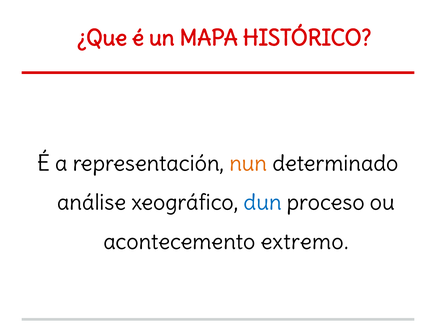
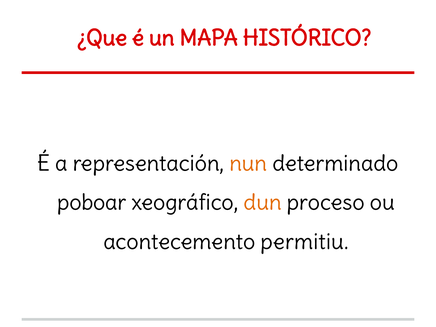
análise: análise -> poboar
dun colour: blue -> orange
extremo: extremo -> permitiu
